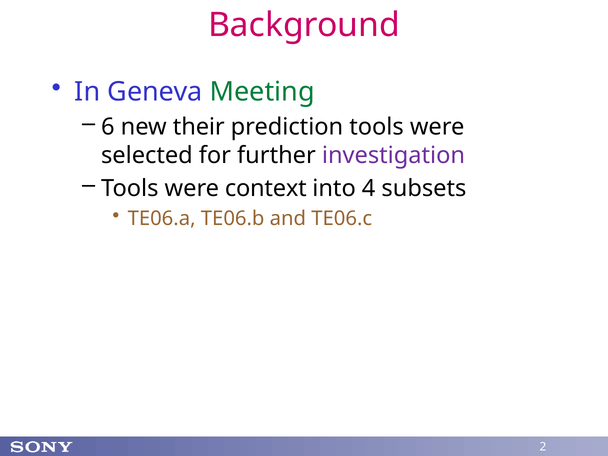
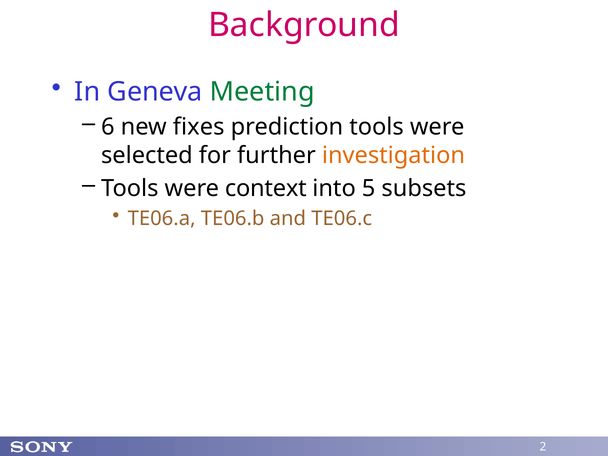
their: their -> fixes
investigation colour: purple -> orange
4: 4 -> 5
